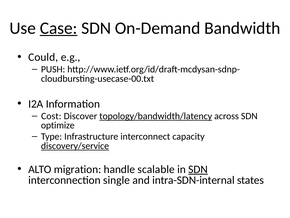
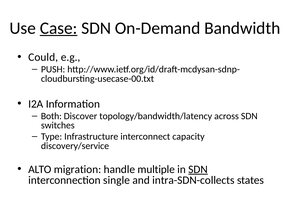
Cost: Cost -> Both
topology/bandwidth/latency underline: present -> none
optimize: optimize -> switches
discovery/service underline: present -> none
scalable: scalable -> multiple
intra-SDN-internal: intra-SDN-internal -> intra-SDN-collects
